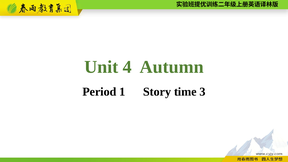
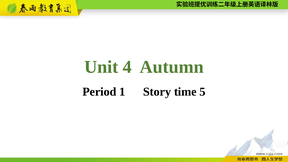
3: 3 -> 5
